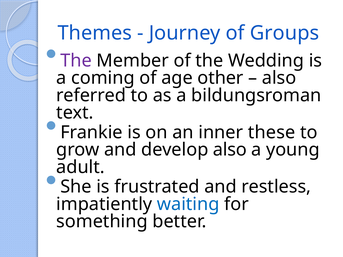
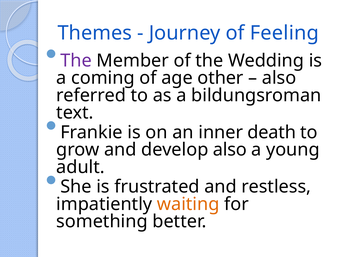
Groups: Groups -> Feeling
these: these -> death
waiting colour: blue -> orange
